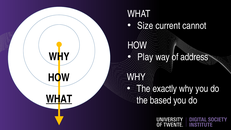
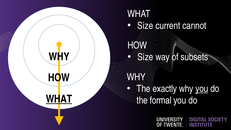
Play at (145, 57): Play -> Size
address: address -> subsets
you at (202, 89) underline: none -> present
based: based -> formal
